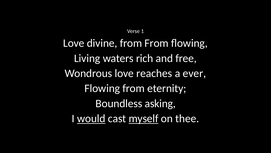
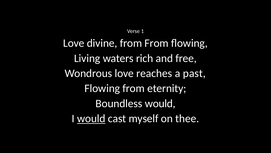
ever: ever -> past
Boundless asking: asking -> would
myself underline: present -> none
